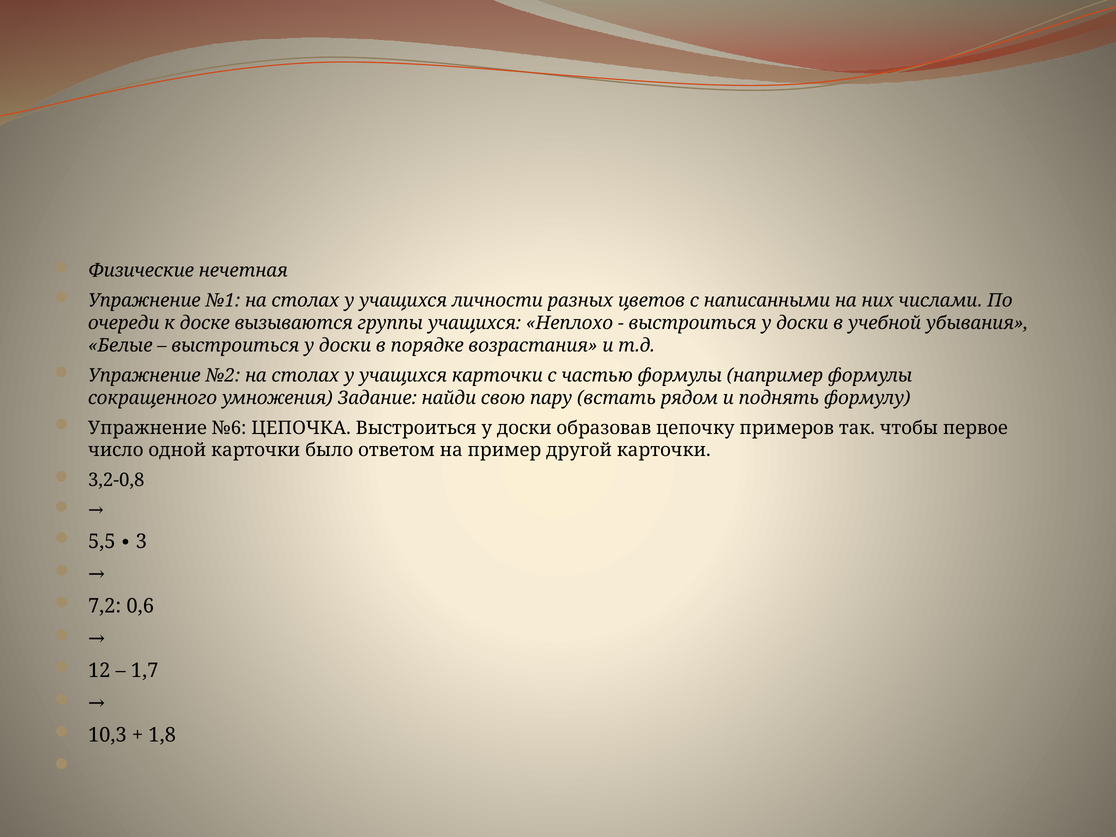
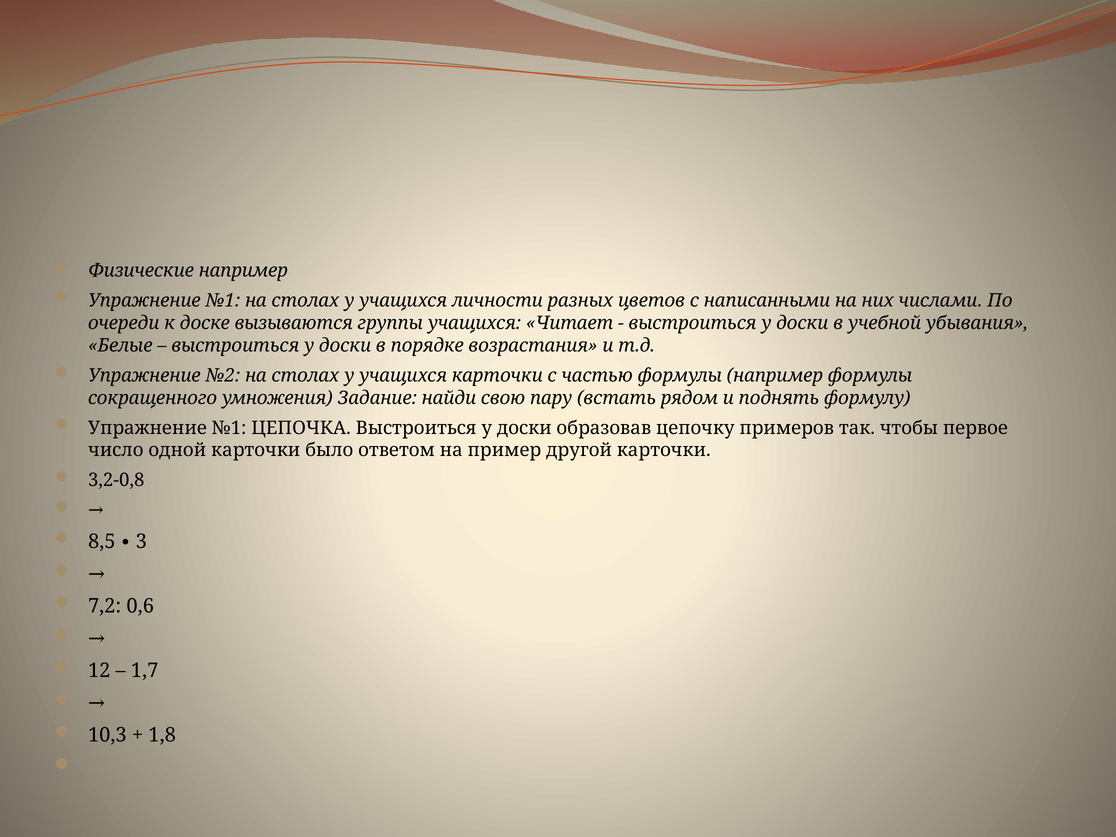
Физические нечетная: нечетная -> например
Неплохо: Неплохо -> Читает
№6 at (229, 428): №6 -> №1
5,5: 5,5 -> 8,5
